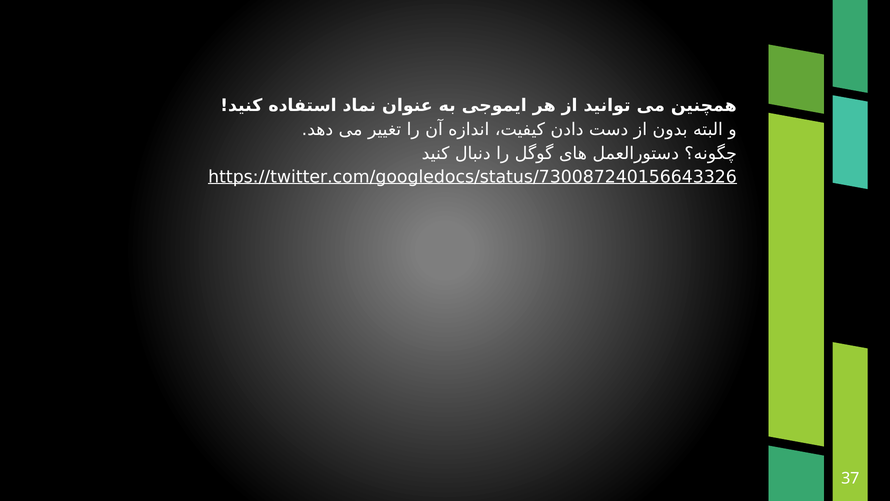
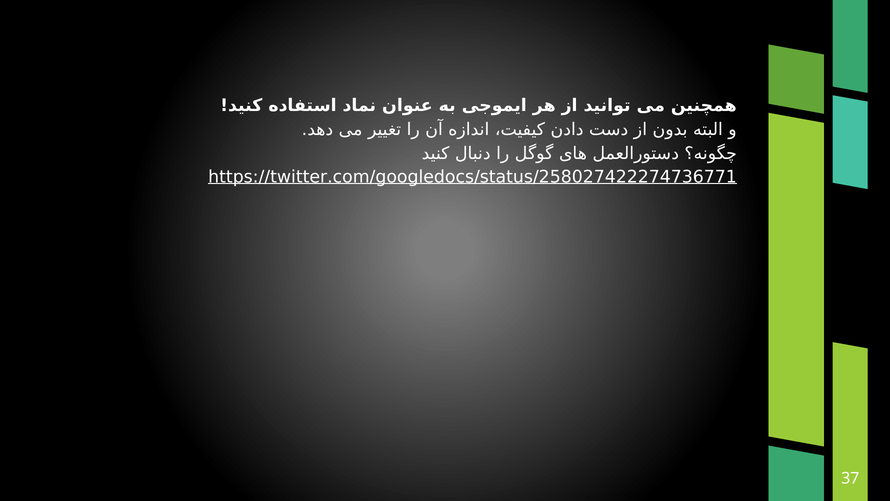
https://twitter.com/googledocs/status/730087240156643326: https://twitter.com/googledocs/status/730087240156643326 -> https://twitter.com/googledocs/status/258027422274736771
